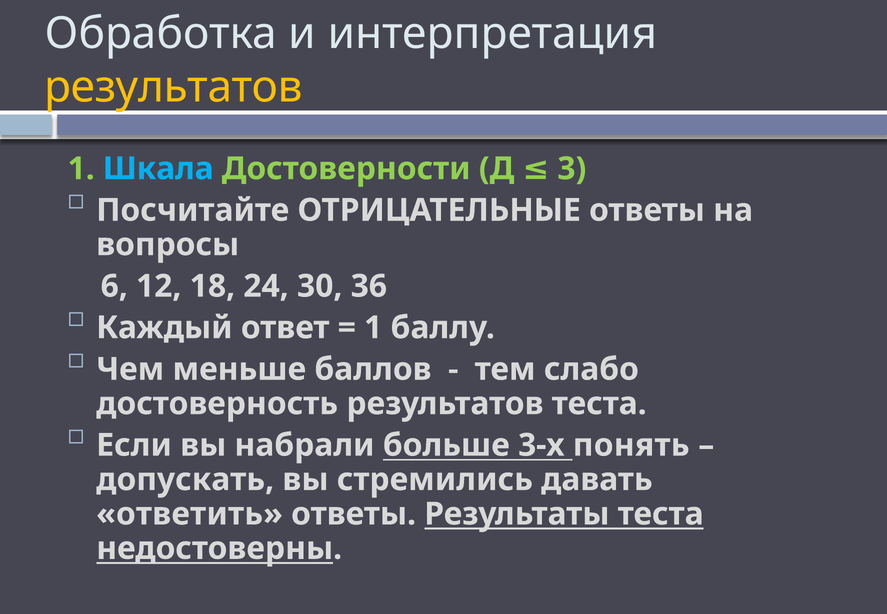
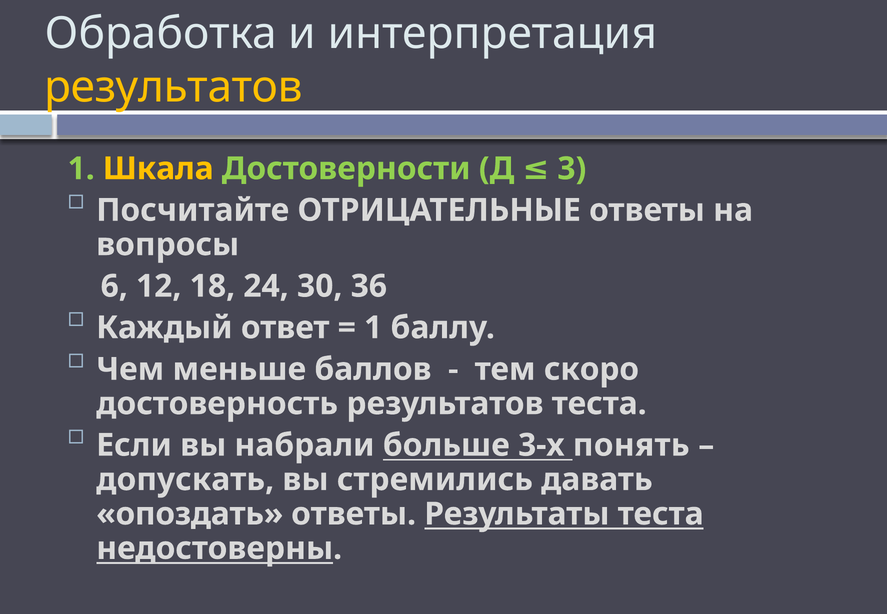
Шкала colour: light blue -> yellow
слабо: слабо -> скоро
ответить: ответить -> опоздать
